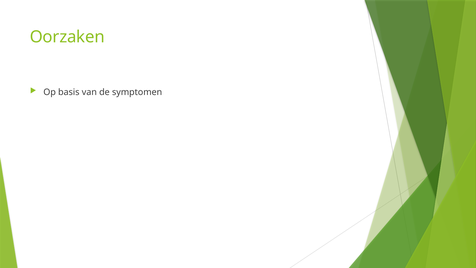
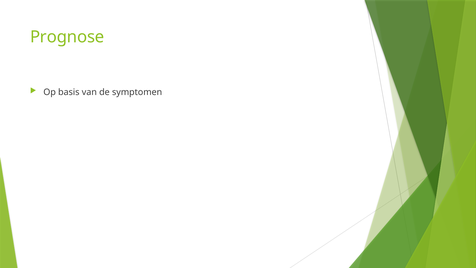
Oorzaken: Oorzaken -> Prognose
